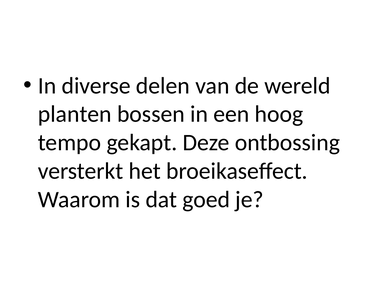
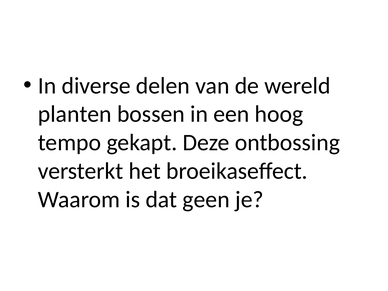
goed: goed -> geen
